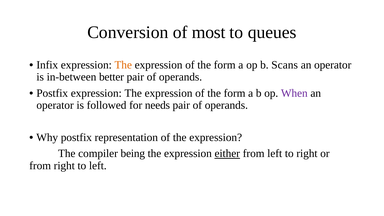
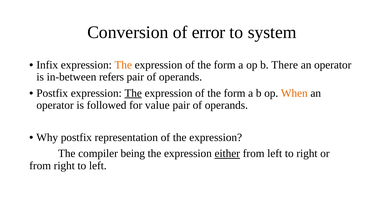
most: most -> error
queues: queues -> system
Scans: Scans -> There
better: better -> refers
The at (133, 93) underline: none -> present
When colour: purple -> orange
needs: needs -> value
